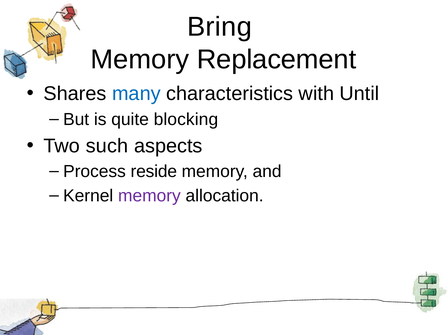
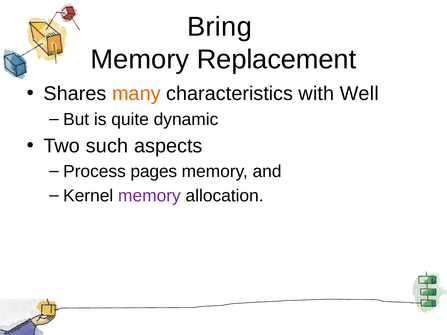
many colour: blue -> orange
Until: Until -> Well
blocking: blocking -> dynamic
reside: reside -> pages
